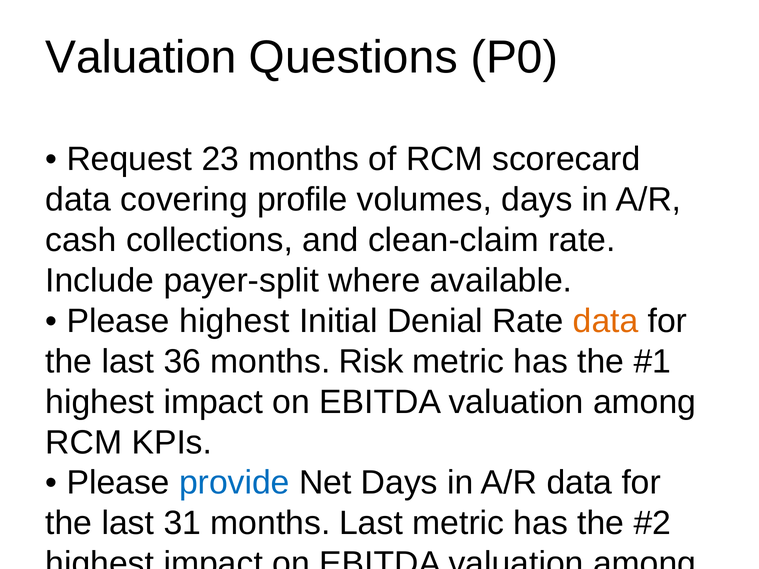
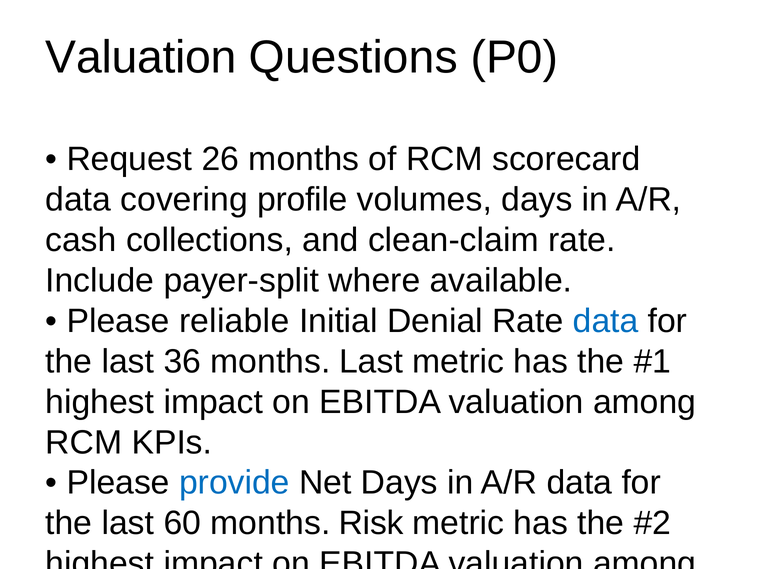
23: 23 -> 26
Please highest: highest -> reliable
data at (606, 321) colour: orange -> blue
months Risk: Risk -> Last
31: 31 -> 60
months Last: Last -> Risk
